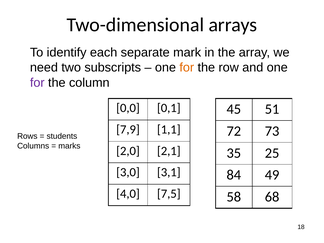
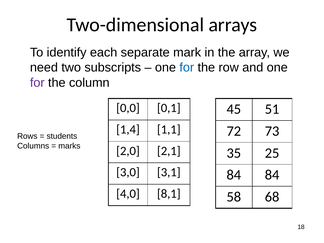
for at (187, 68) colour: orange -> blue
7,9: 7,9 -> 1,4
84 49: 49 -> 84
7,5: 7,5 -> 8,1
